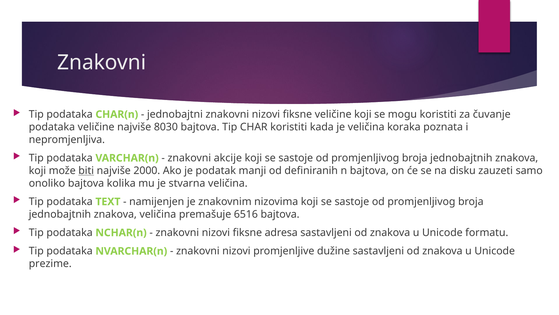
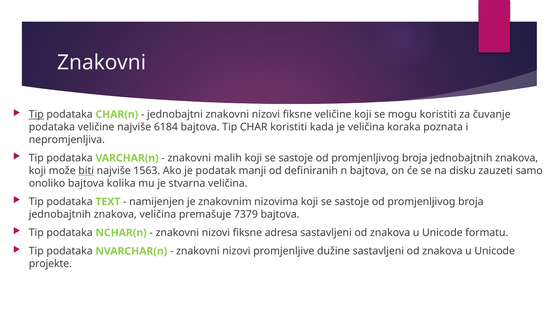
Tip at (36, 114) underline: none -> present
8030: 8030 -> 6184
akcije: akcije -> malih
2000: 2000 -> 1563
6516: 6516 -> 7379
prezime: prezime -> projekte
